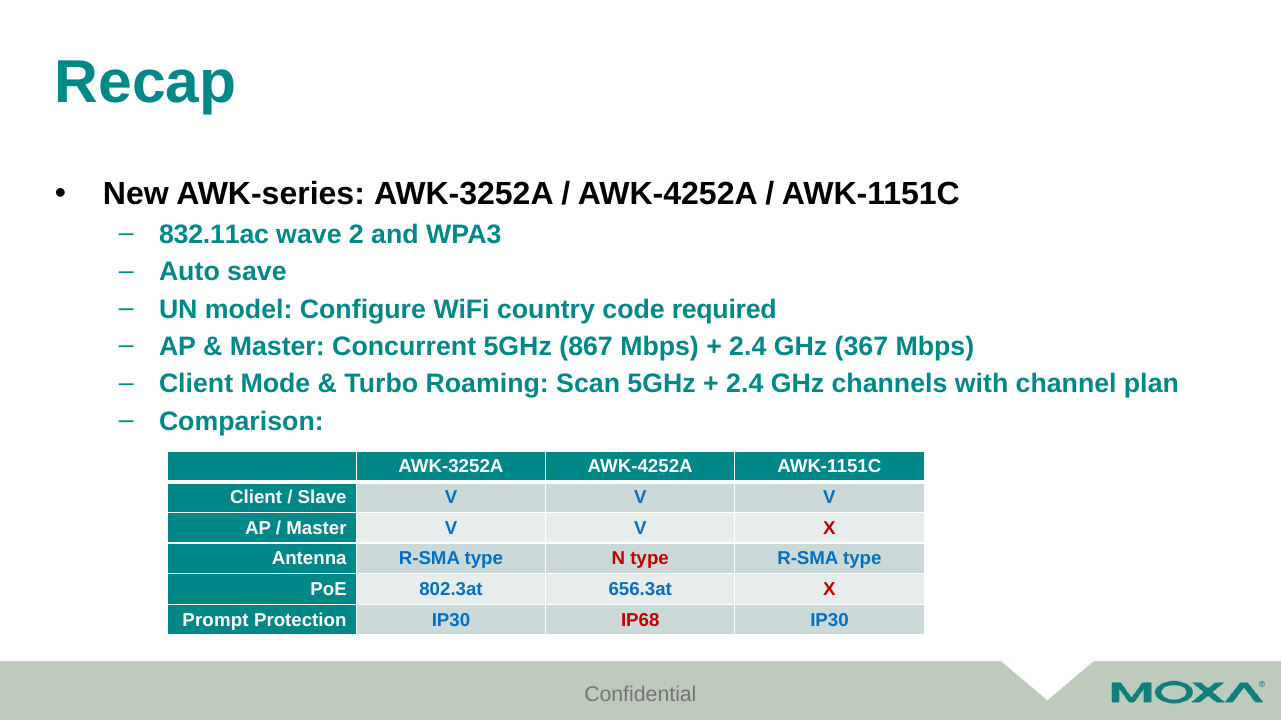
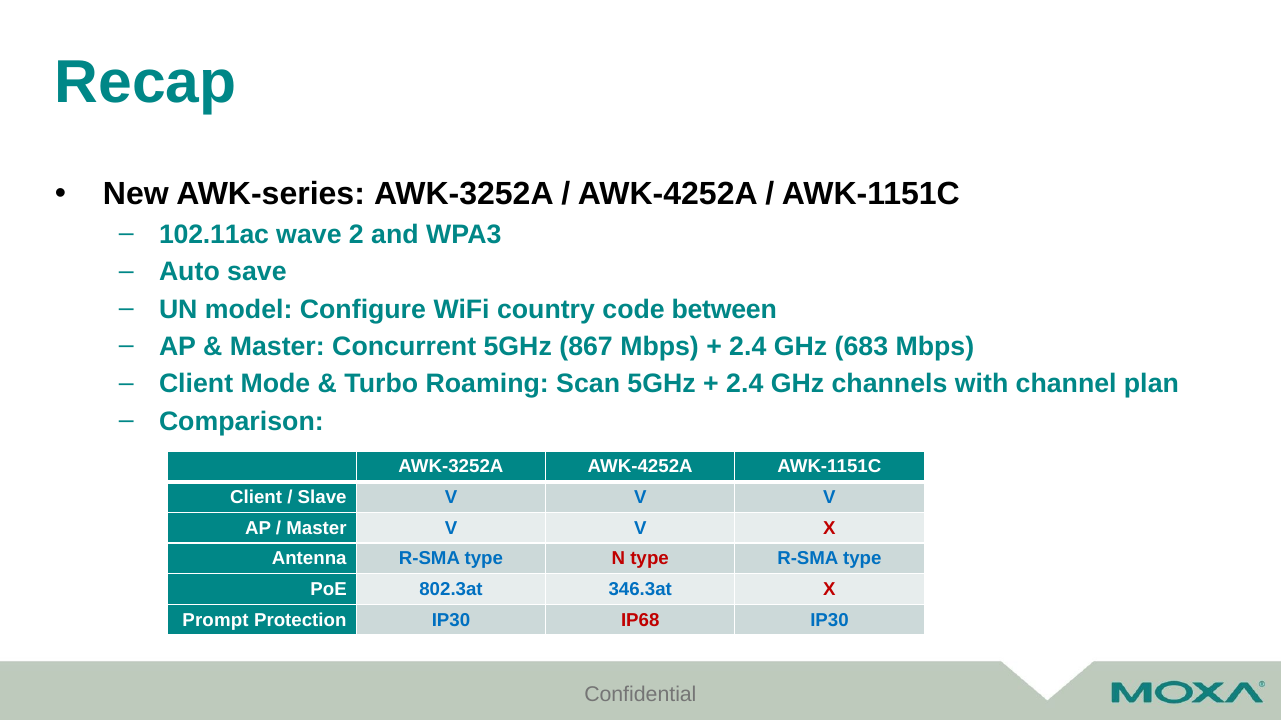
832.11ac: 832.11ac -> 102.11ac
required: required -> between
367: 367 -> 683
656.3at: 656.3at -> 346.3at
